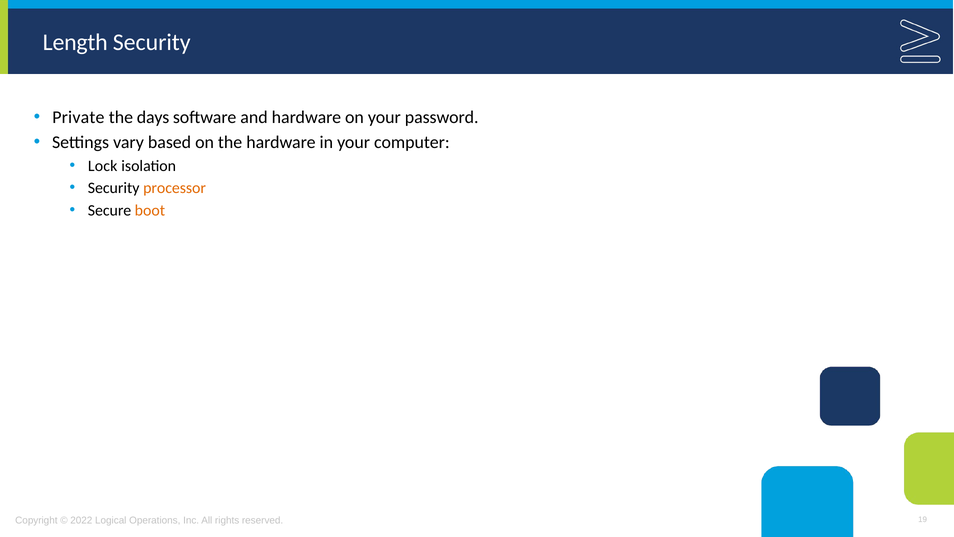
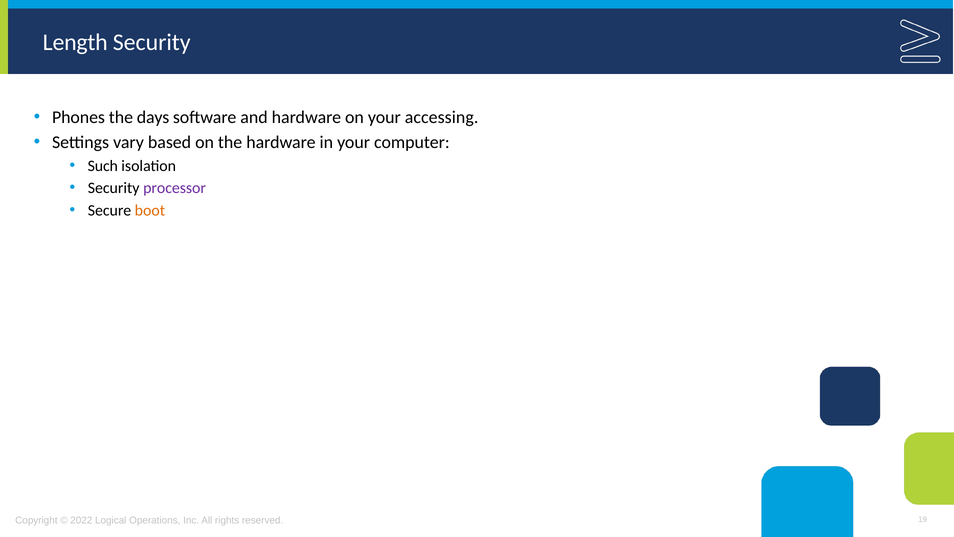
Private: Private -> Phones
password: password -> accessing
Lock: Lock -> Such
processor colour: orange -> purple
